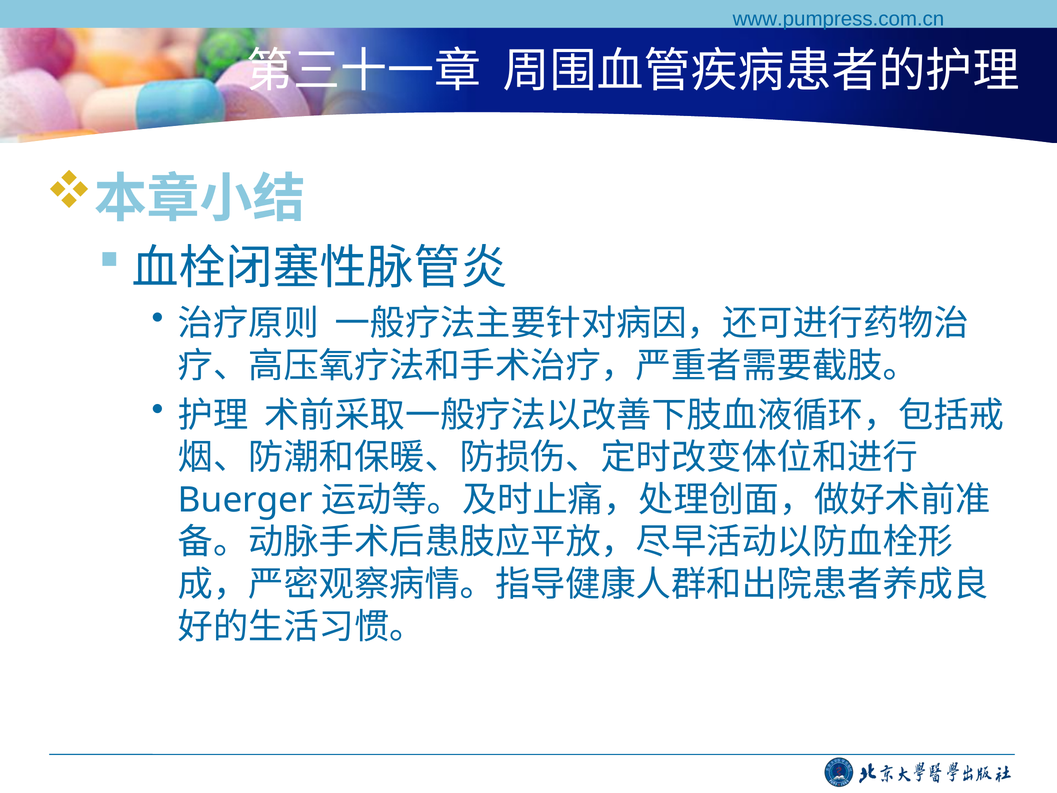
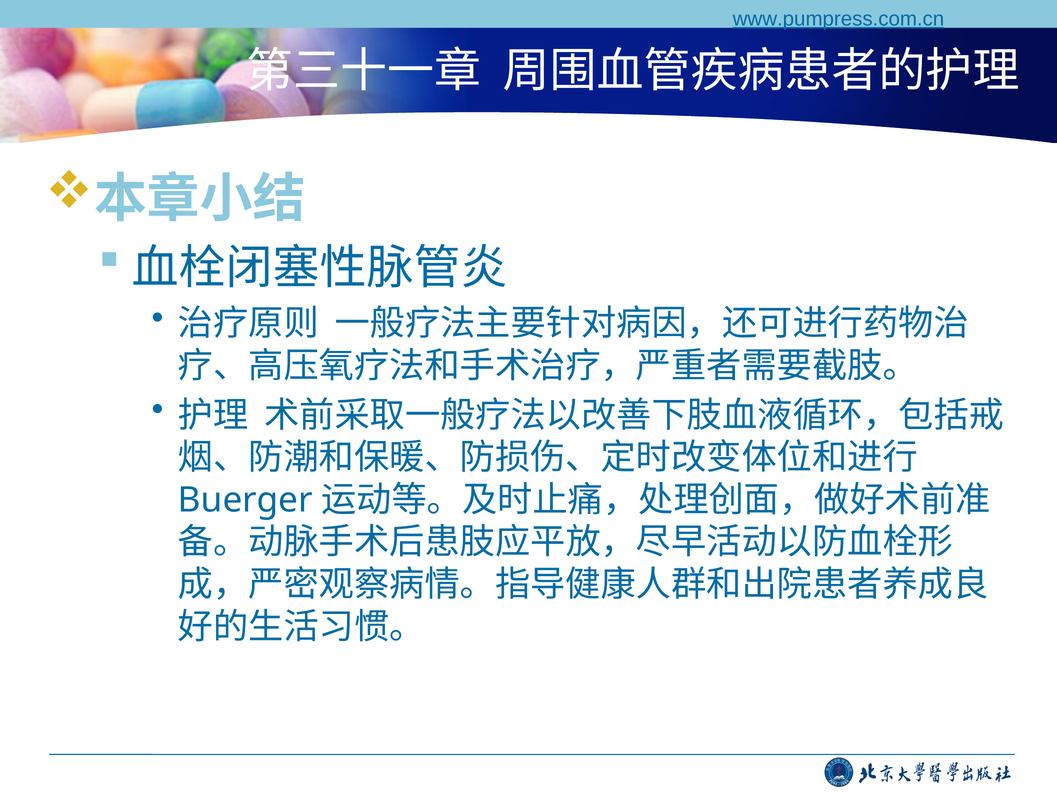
www.pumpress.com.cn underline: none -> present
